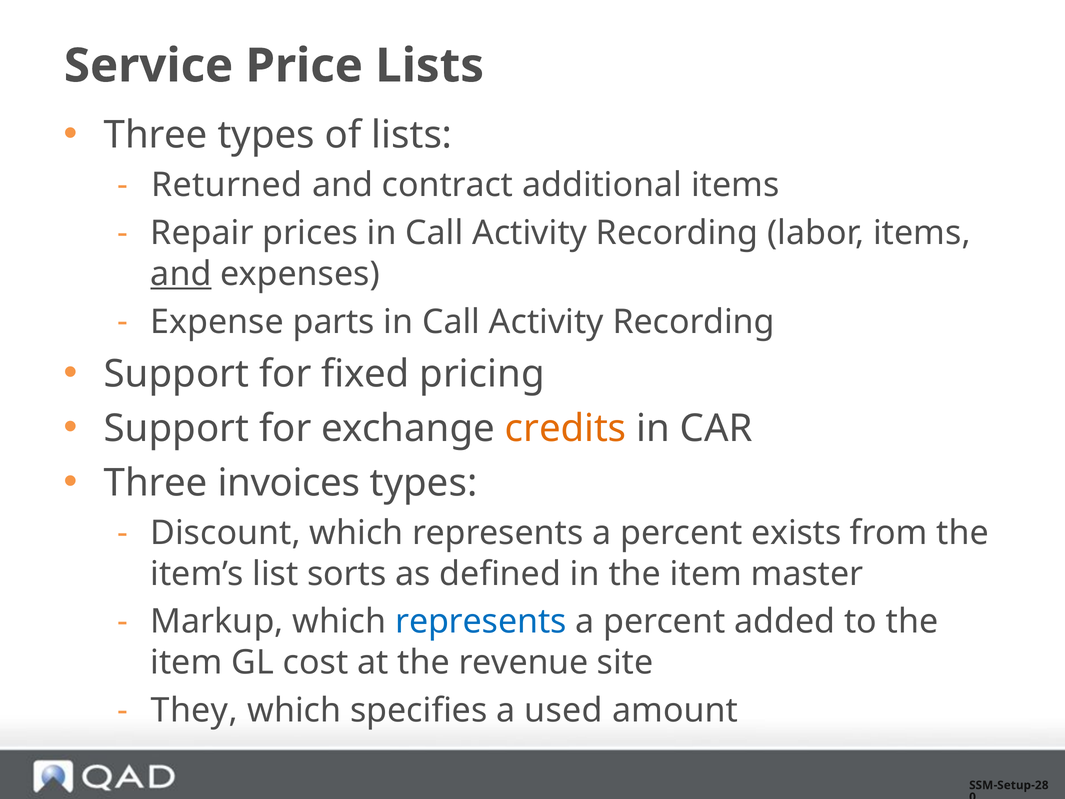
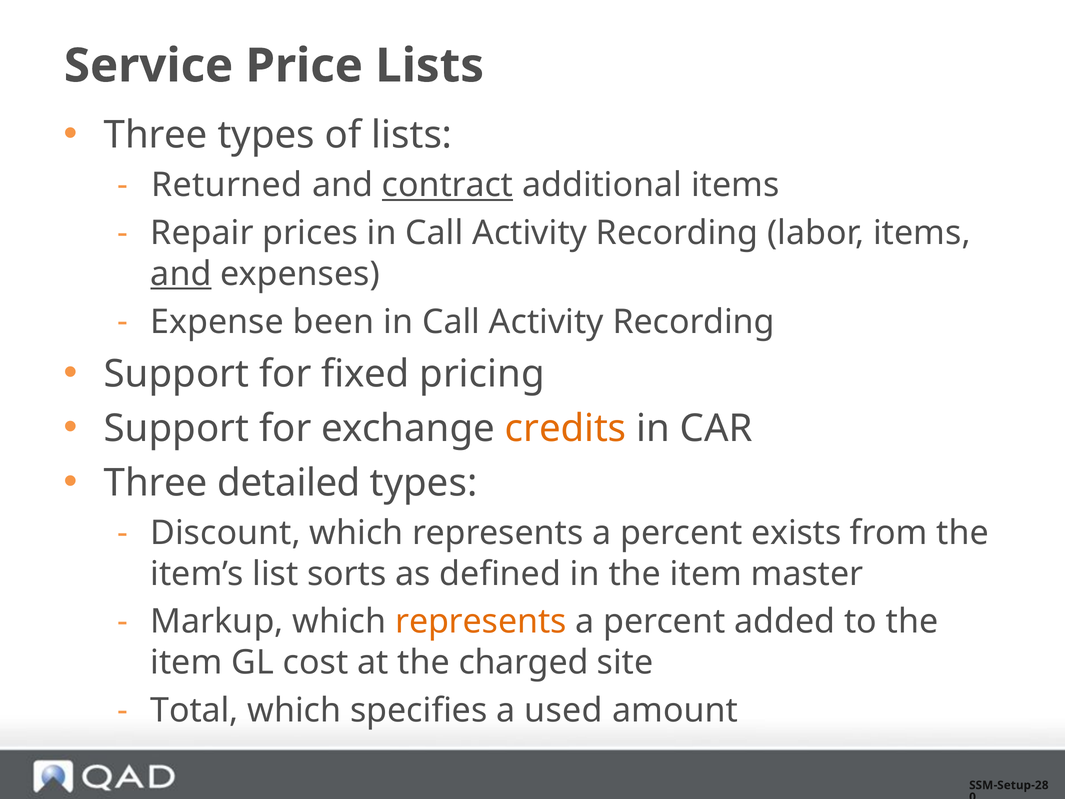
contract underline: none -> present
parts: parts -> been
invoices: invoices -> detailed
represents at (481, 622) colour: blue -> orange
revenue: revenue -> charged
They: They -> Total
